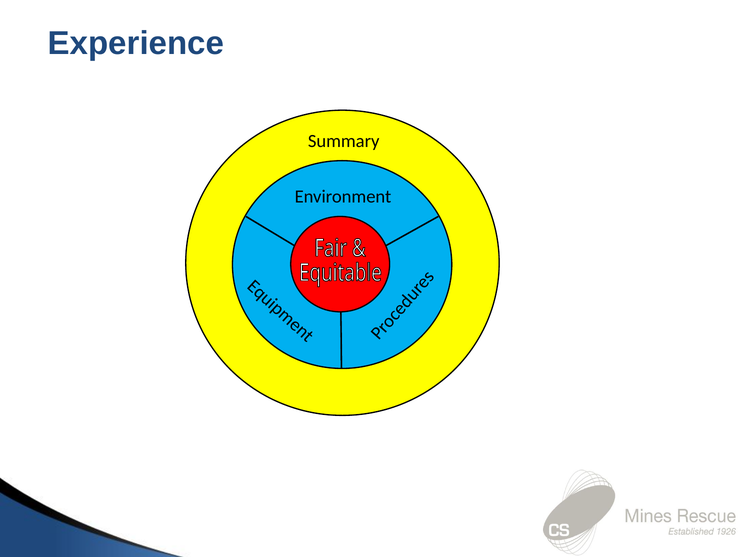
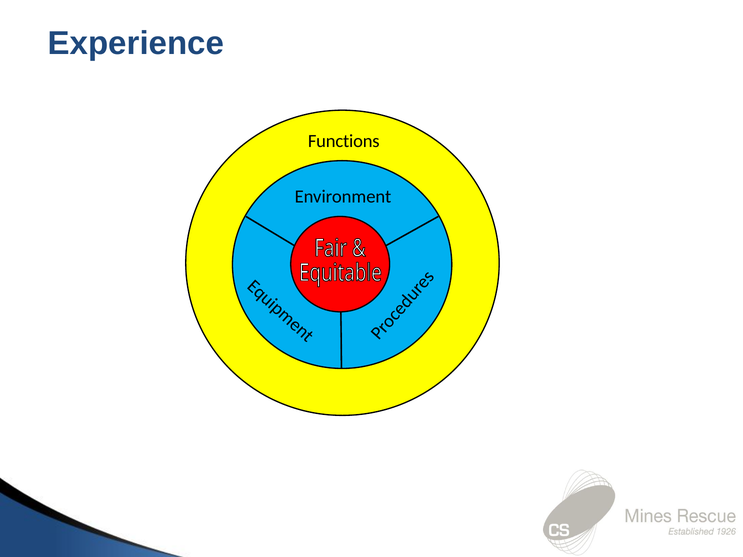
Summary: Summary -> Functions
